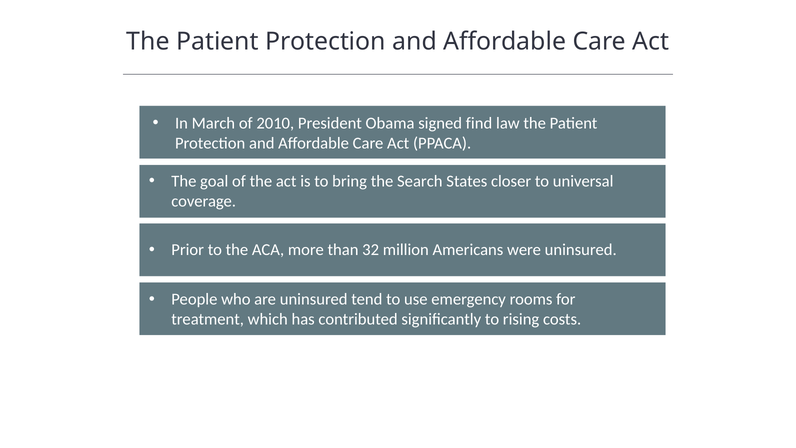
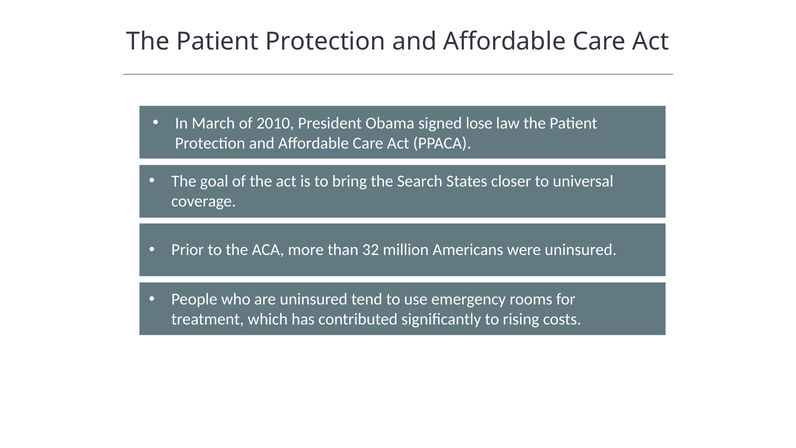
find: find -> lose
